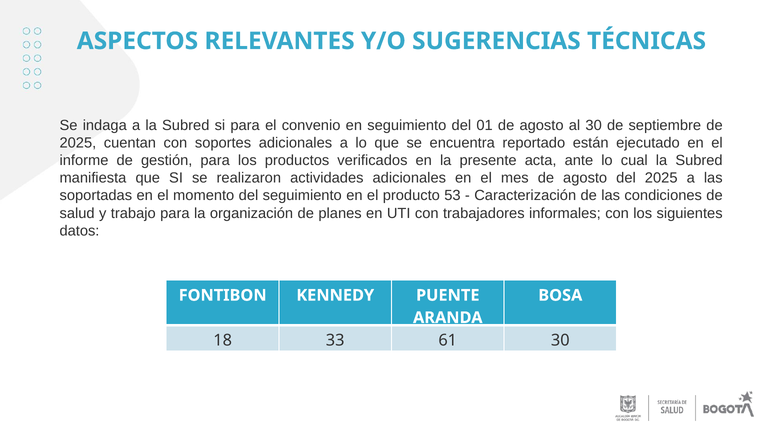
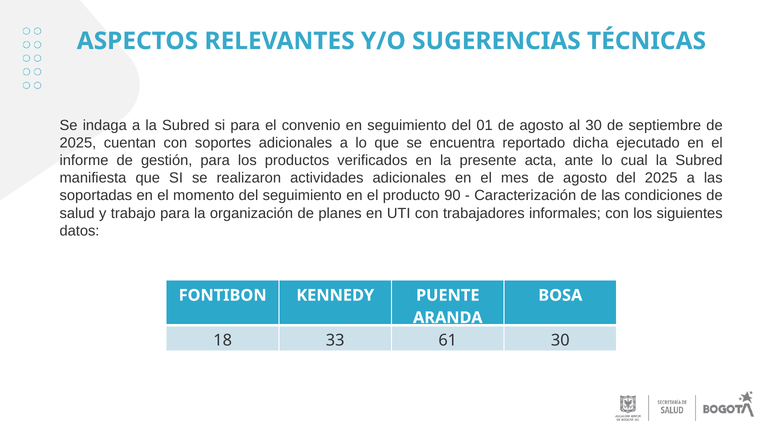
están: están -> dicha
53: 53 -> 90
